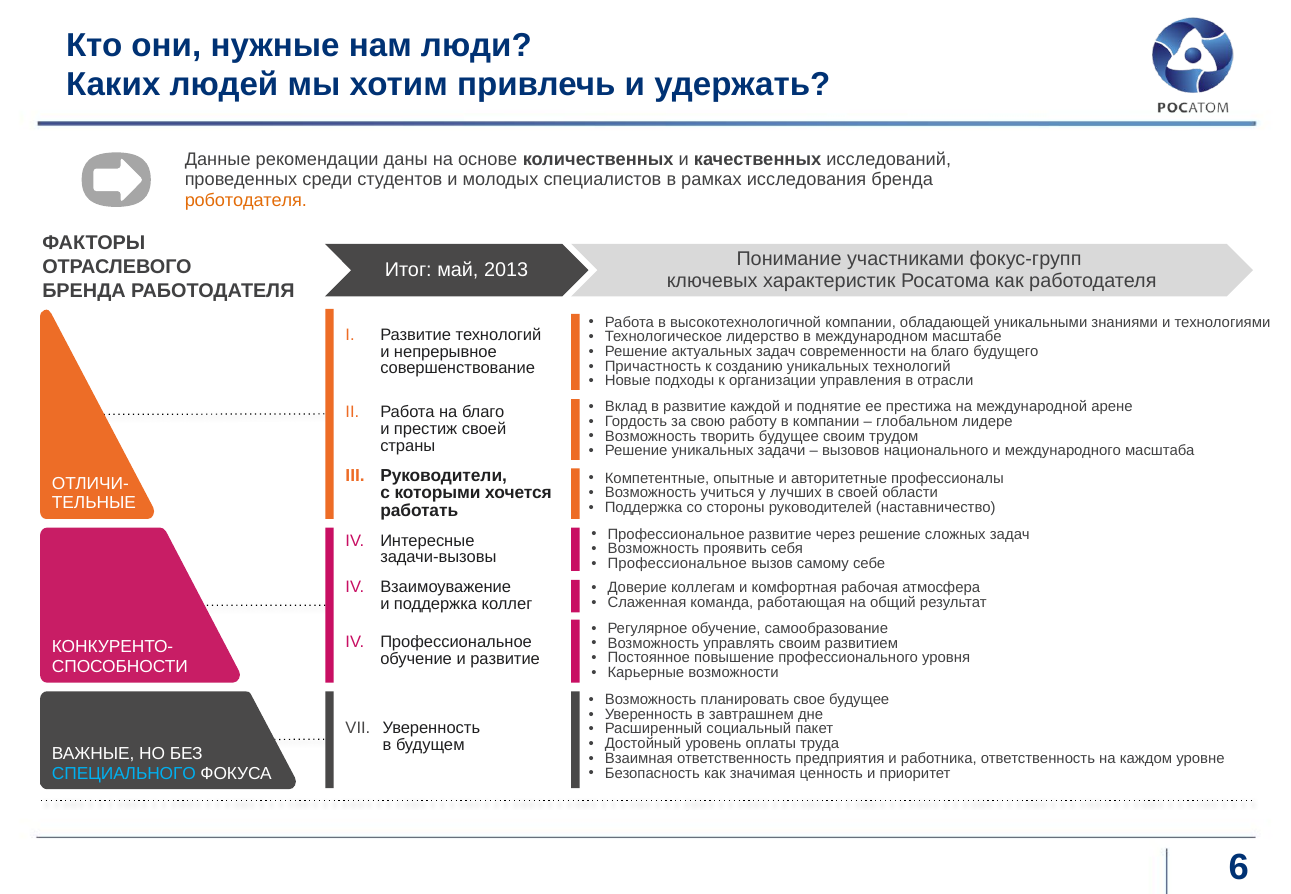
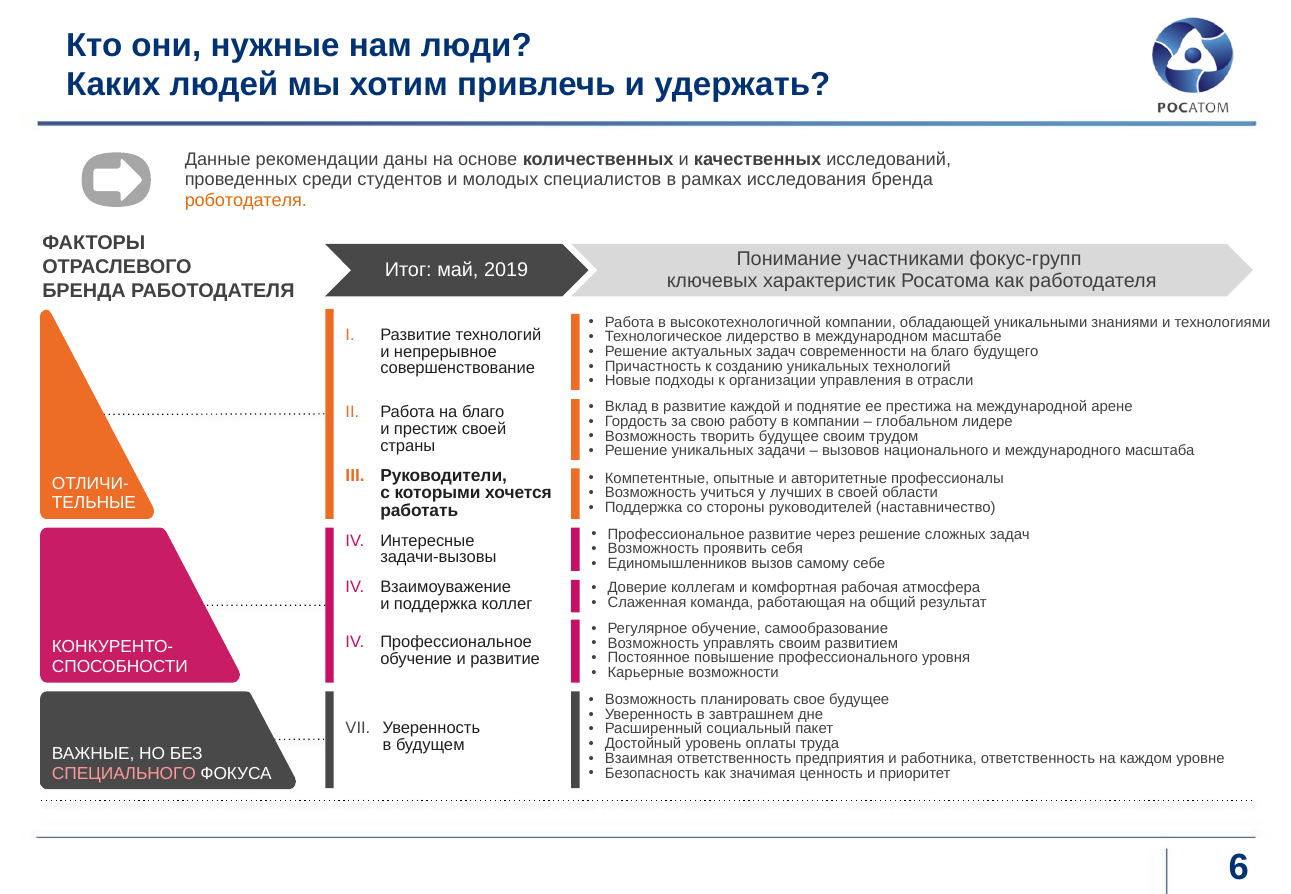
2013: 2013 -> 2019
Профессиональное at (677, 563): Профессиональное -> Единомышленников
СПЕЦИАЛЬНОГО colour: light blue -> pink
